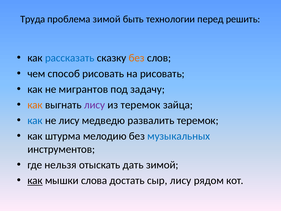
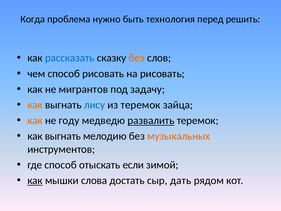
Труда: Труда -> Когда
проблема зимой: зимой -> нужно
технологии: технологии -> технология
лису at (95, 105) colour: purple -> blue
как at (35, 120) colour: blue -> orange
не лису: лису -> году
развалить underline: none -> present
штурма at (63, 136): штурма -> выгнать
музыкальных colour: blue -> orange
где нельзя: нельзя -> способ
дать: дать -> если
сыр лису: лису -> дать
